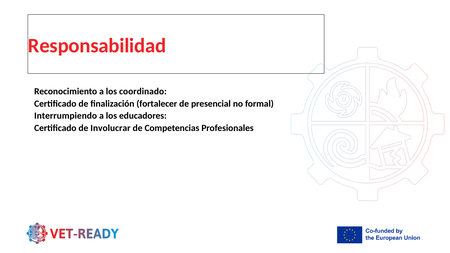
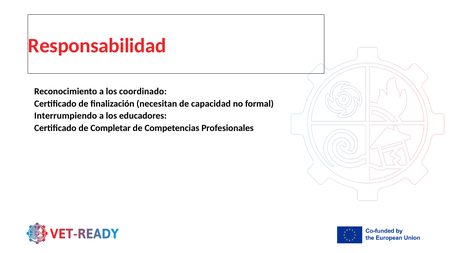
fortalecer: fortalecer -> necesitan
presencial: presencial -> capacidad
Involucrar: Involucrar -> Completar
